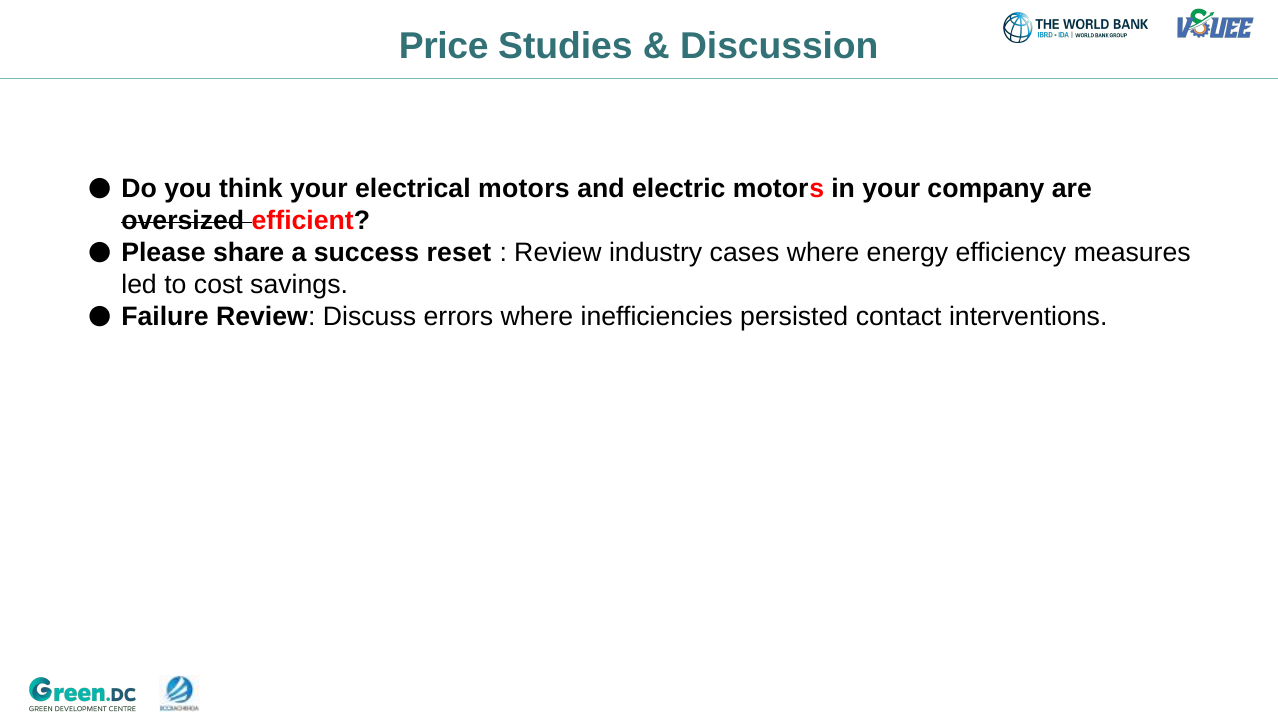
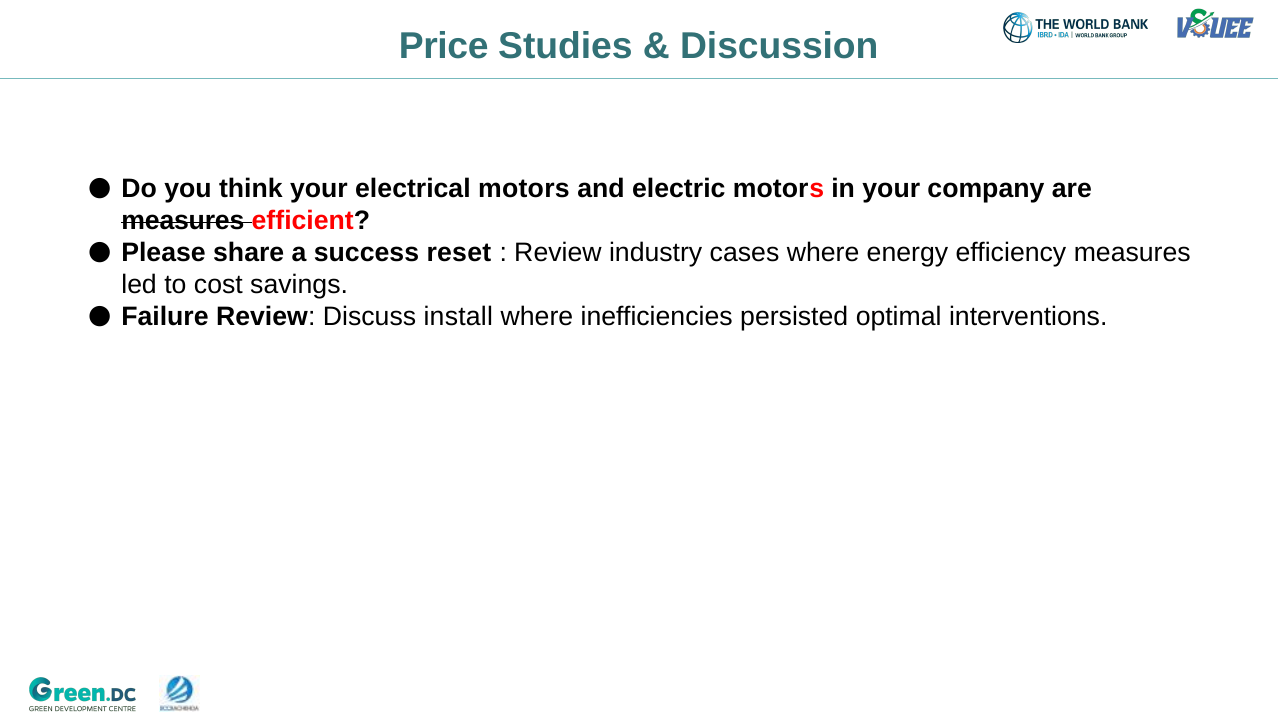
oversized at (183, 221): oversized -> measures
errors: errors -> install
contact: contact -> optimal
